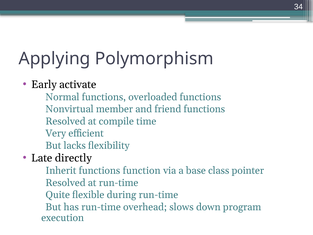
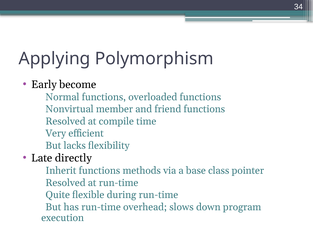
activate: activate -> become
function: function -> methods
